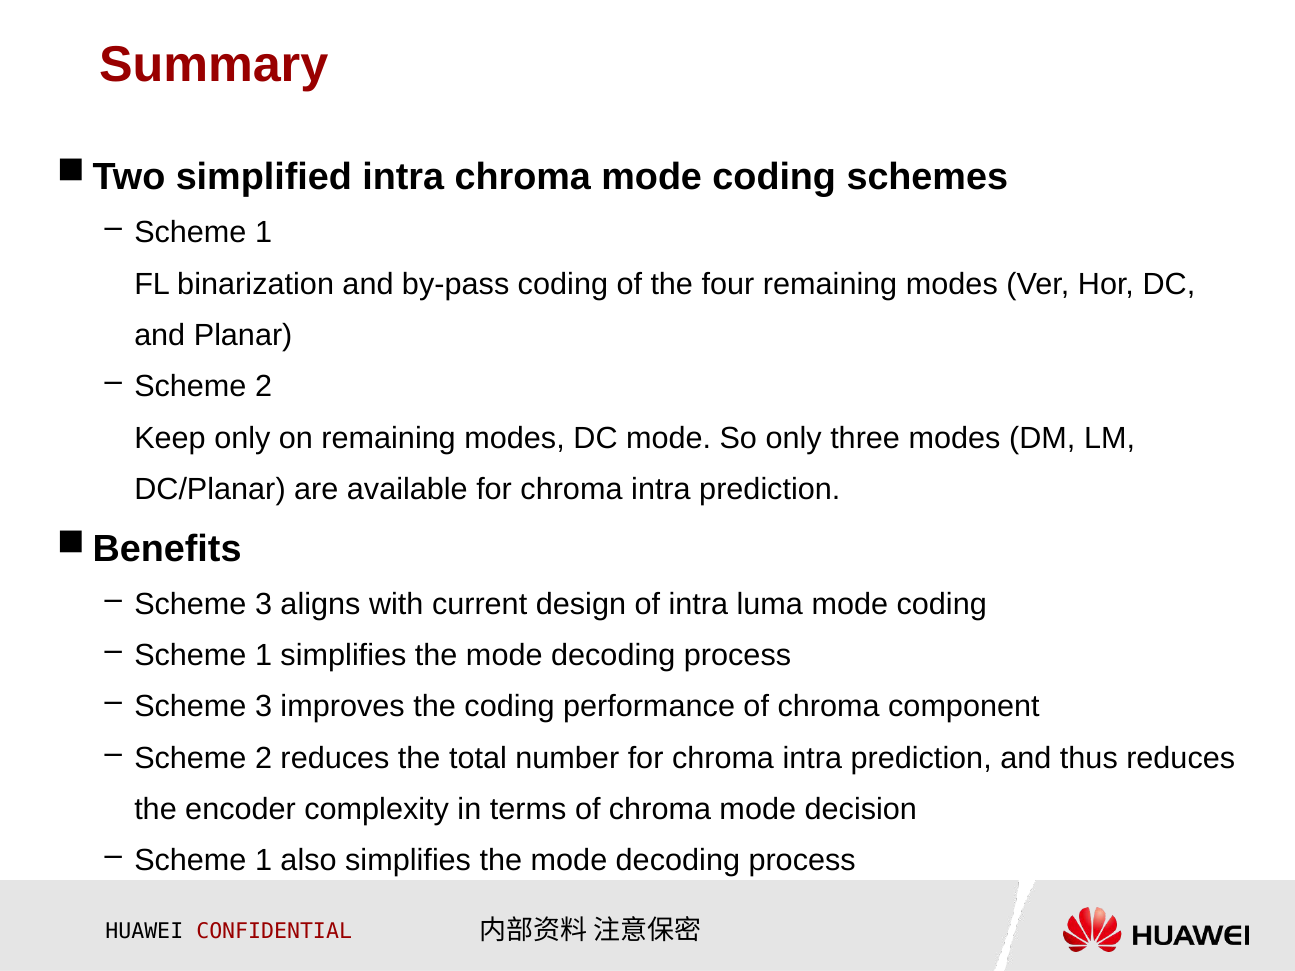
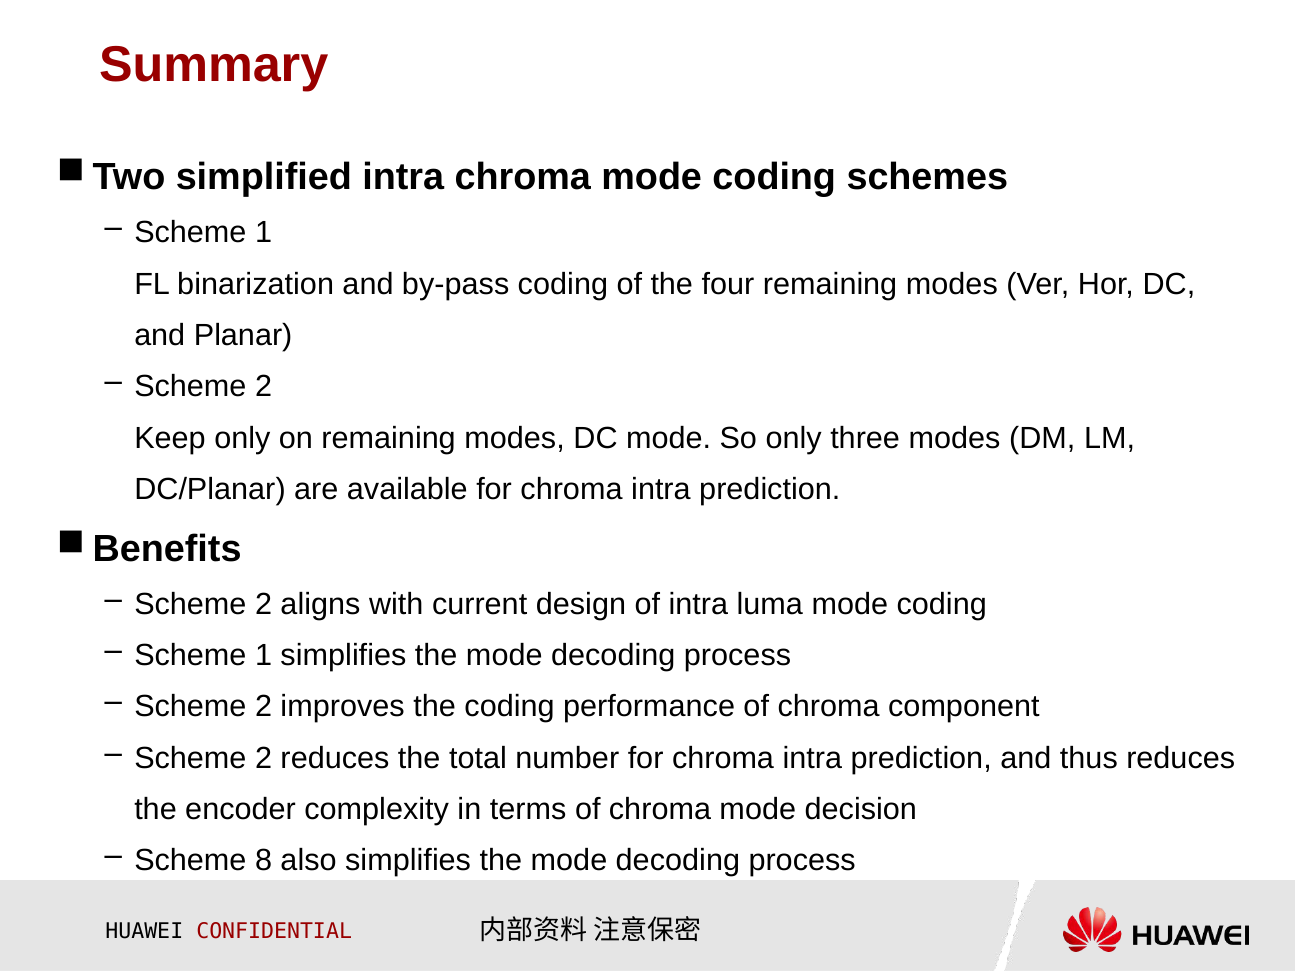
3 at (264, 604): 3 -> 2
3 at (264, 707): 3 -> 2
1 at (264, 861): 1 -> 8
